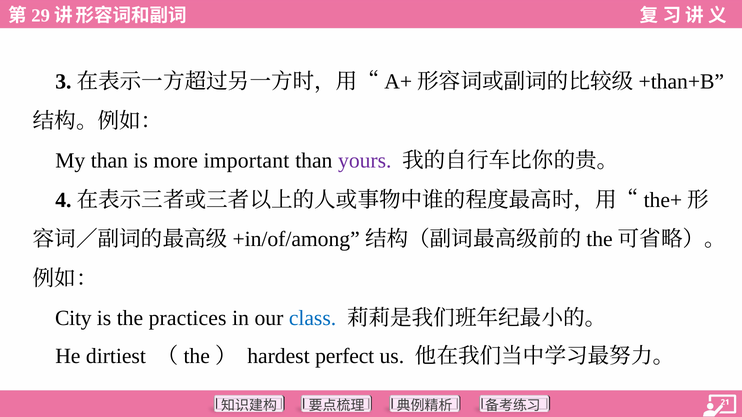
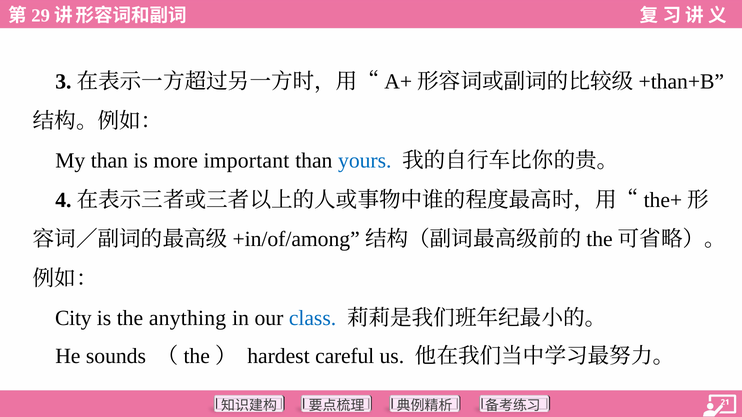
yours colour: purple -> blue
practices: practices -> anything
dirtiest: dirtiest -> sounds
perfect: perfect -> careful
